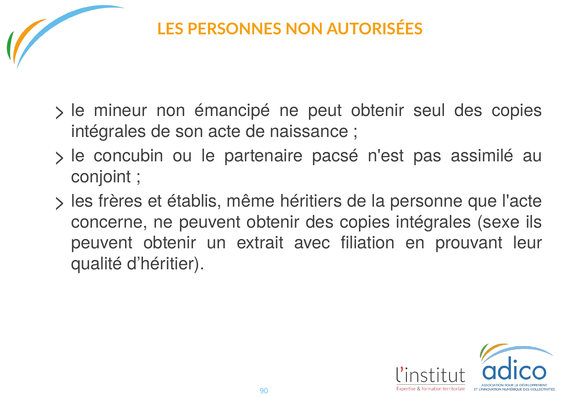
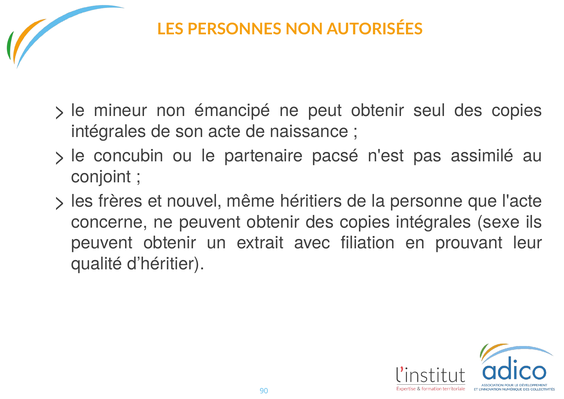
établis: établis -> nouvel
